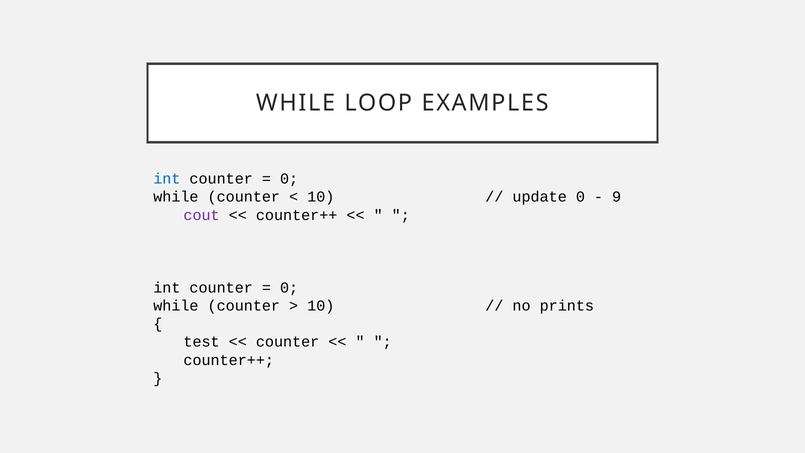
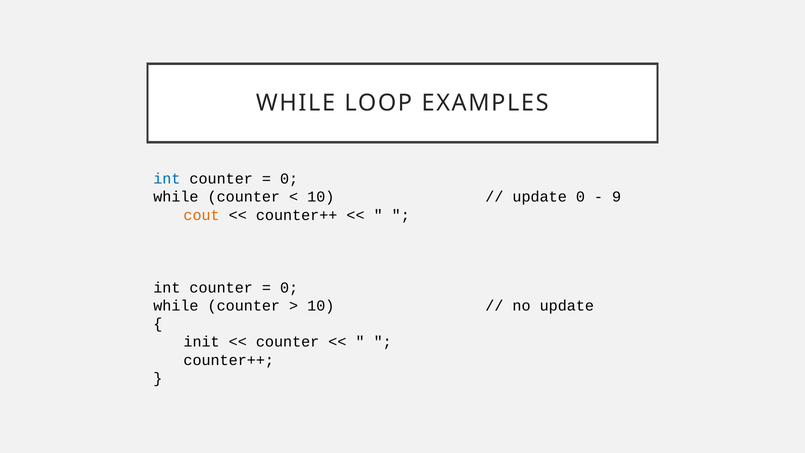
cout colour: purple -> orange
no prints: prints -> update
test: test -> init
